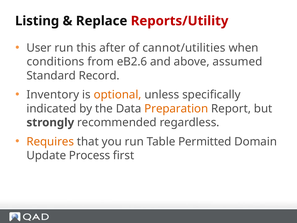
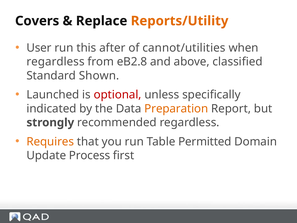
Listing: Listing -> Covers
Reports/Utility colour: red -> orange
conditions at (55, 62): conditions -> regardless
eB2.6: eB2.6 -> eB2.8
assumed: assumed -> classified
Record: Record -> Shown
Inventory: Inventory -> Launched
optional colour: orange -> red
